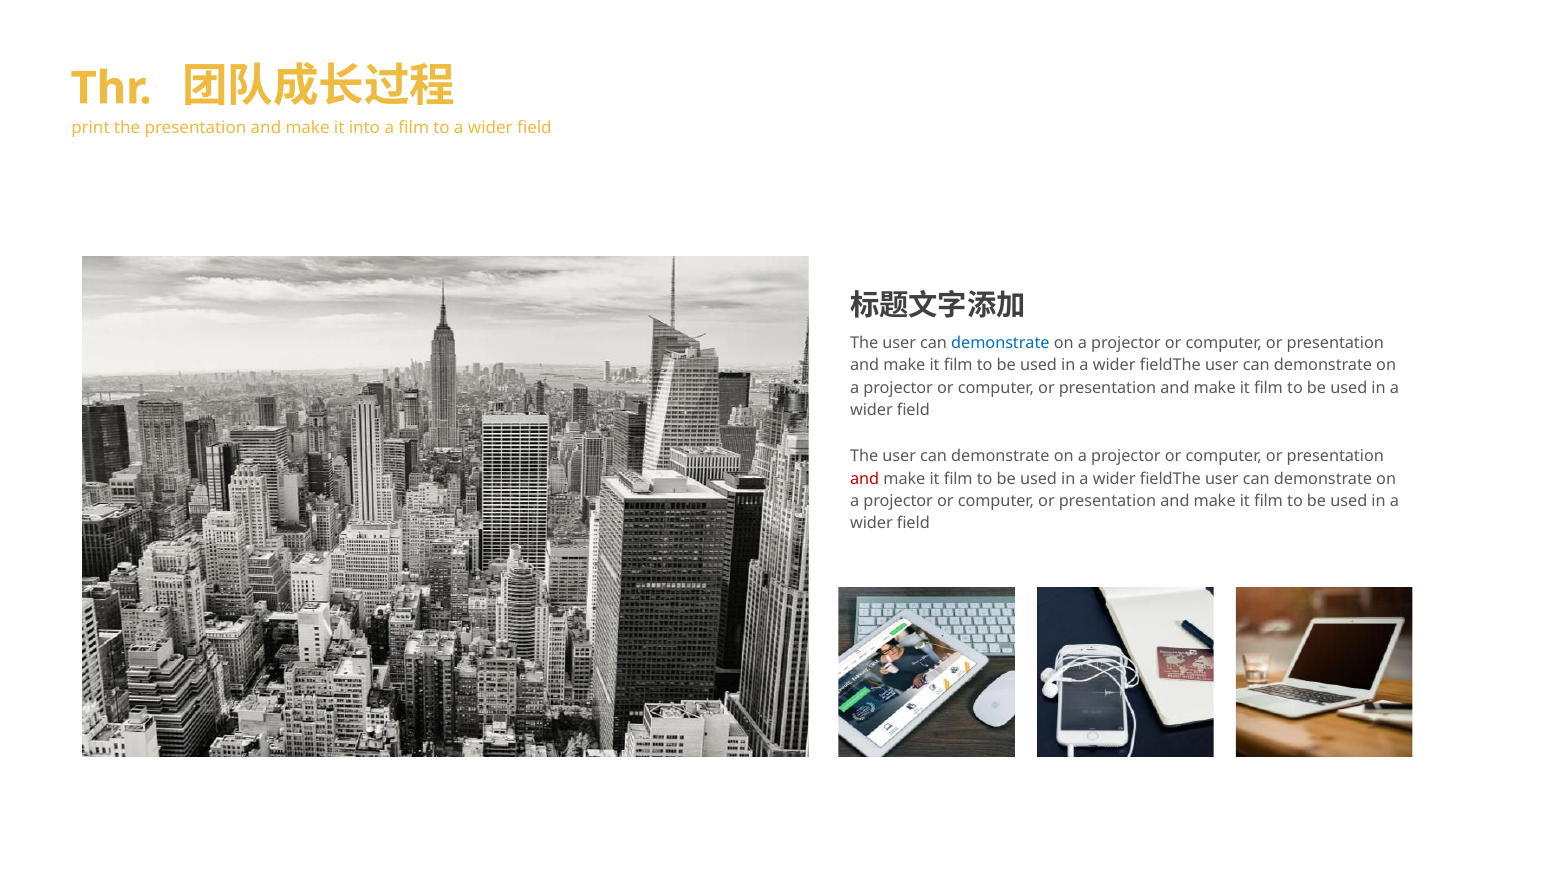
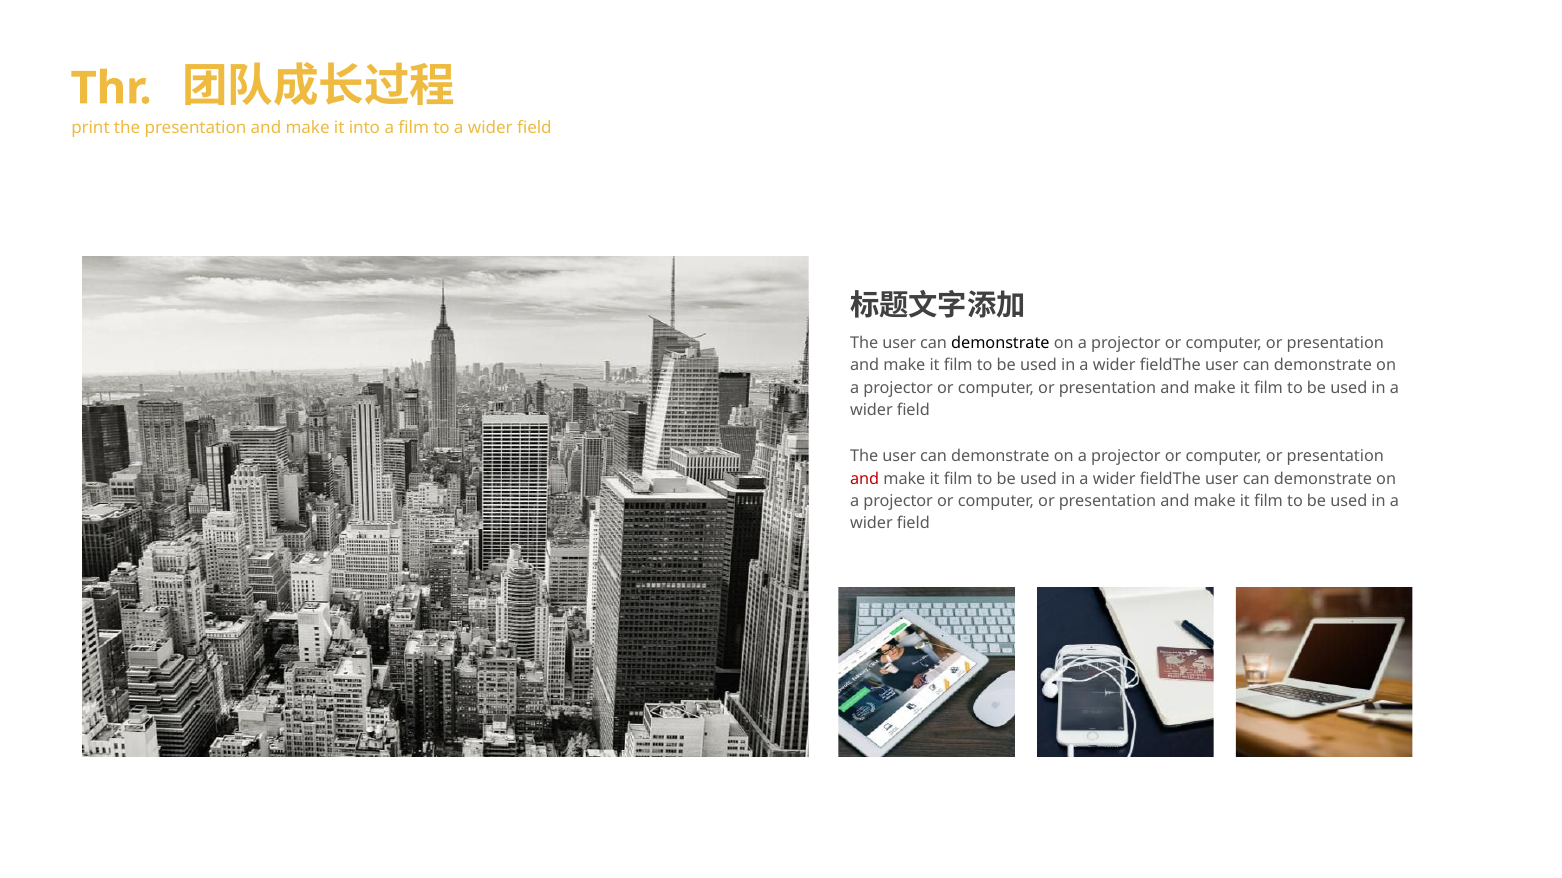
demonstrate at (1000, 343) colour: blue -> black
